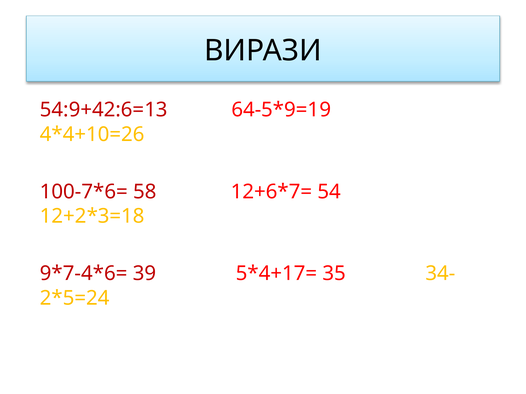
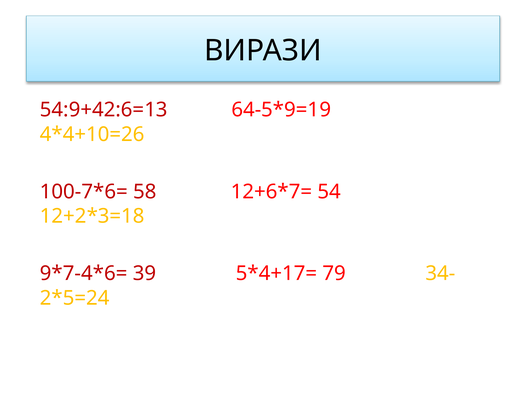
35: 35 -> 79
